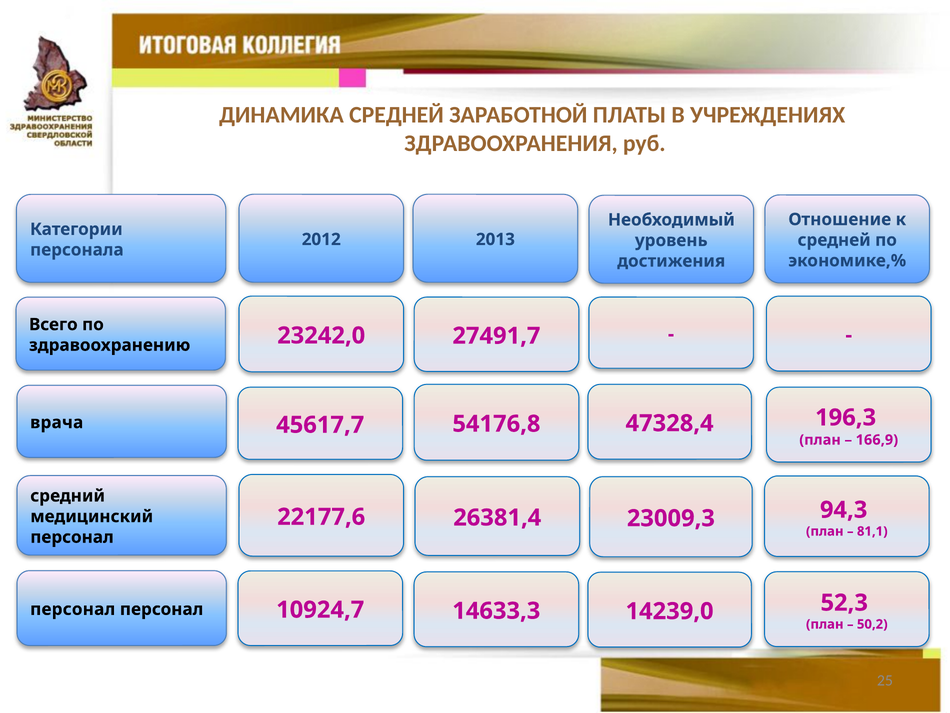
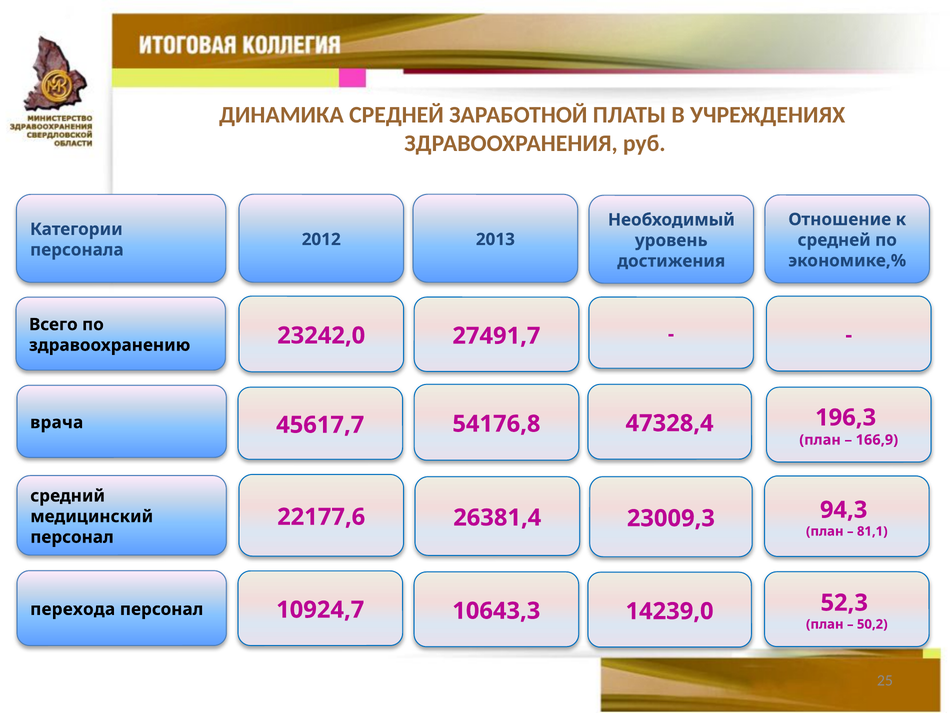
персонал at (73, 609): персонал -> перехода
14633,3: 14633,3 -> 10643,3
